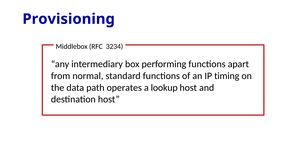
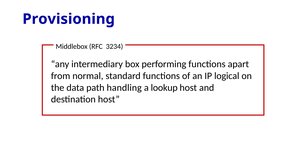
timing: timing -> logical
operates: operates -> handling
